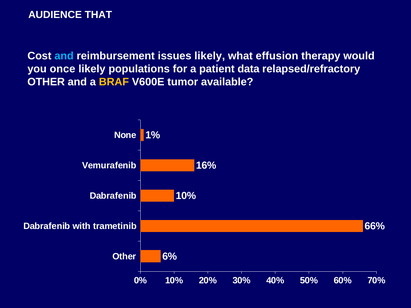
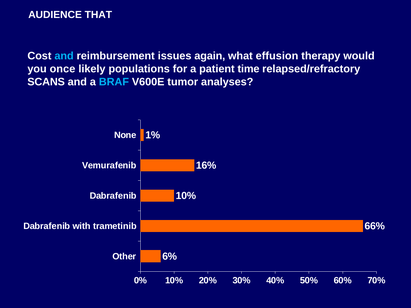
issues likely: likely -> again
data: data -> time
OTHER at (46, 82): OTHER -> SCANS
BRAF colour: yellow -> light blue
available: available -> analyses
